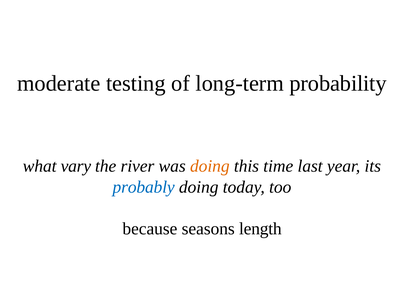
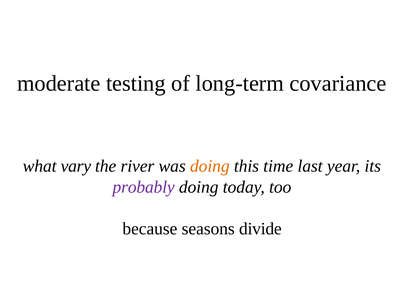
probability: probability -> covariance
probably colour: blue -> purple
length: length -> divide
